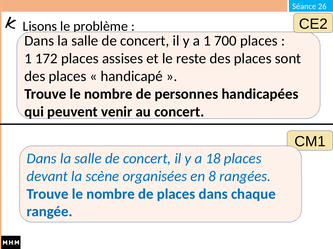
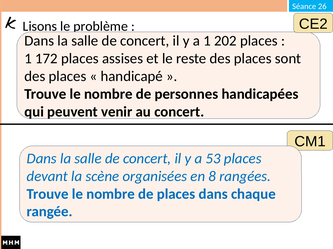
700: 700 -> 202
18: 18 -> 53
